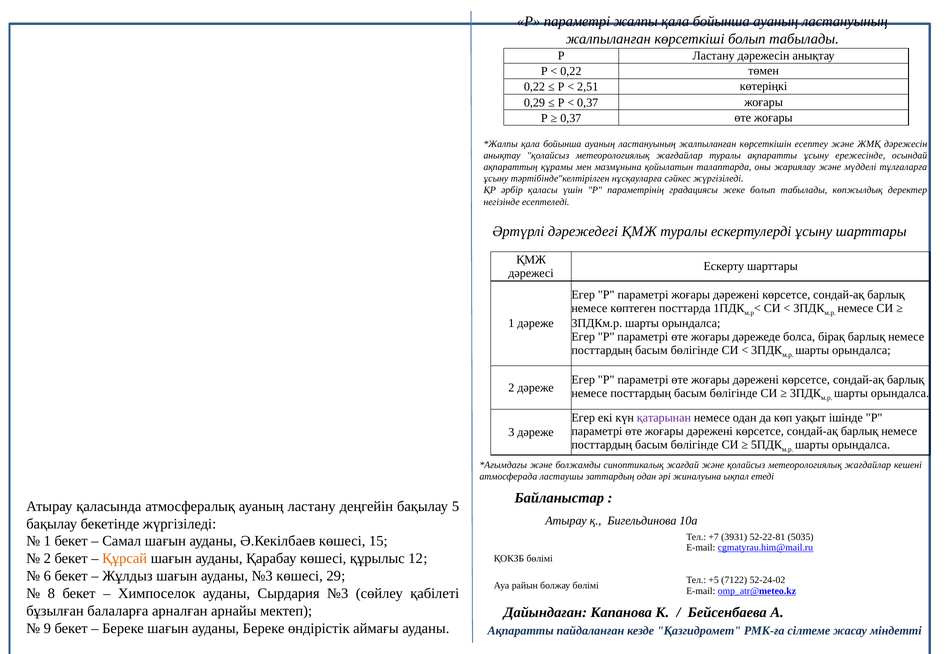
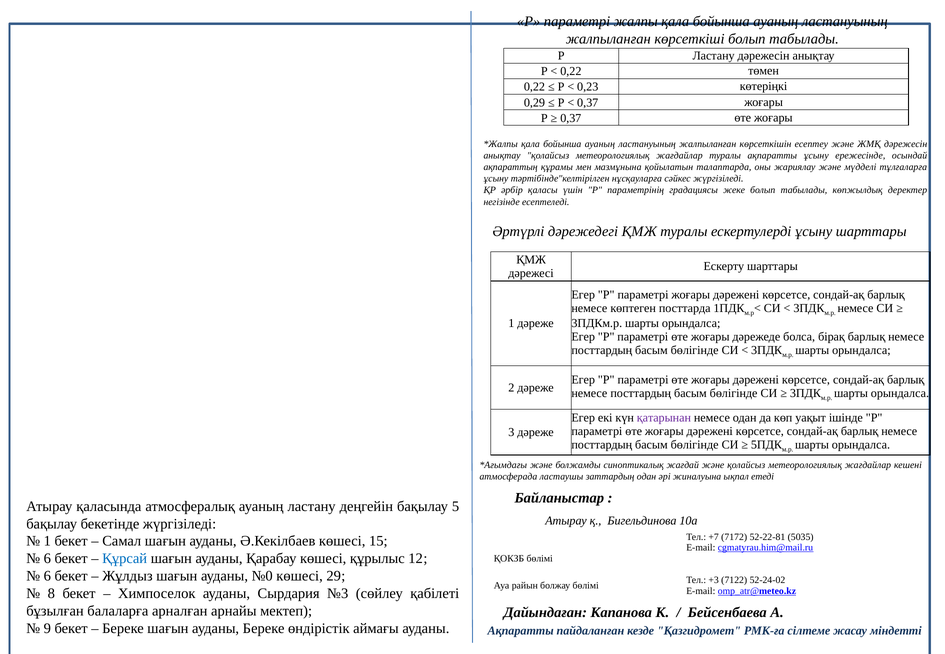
2,51: 2,51 -> 0,23
3931: 3931 -> 7172
2 at (47, 559): 2 -> 6
Құрсай colour: orange -> blue
ауданы №3: №3 -> №0
+5: +5 -> +3
